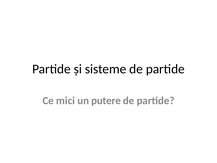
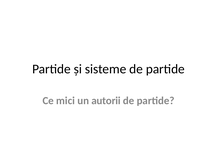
putere: putere -> autorii
